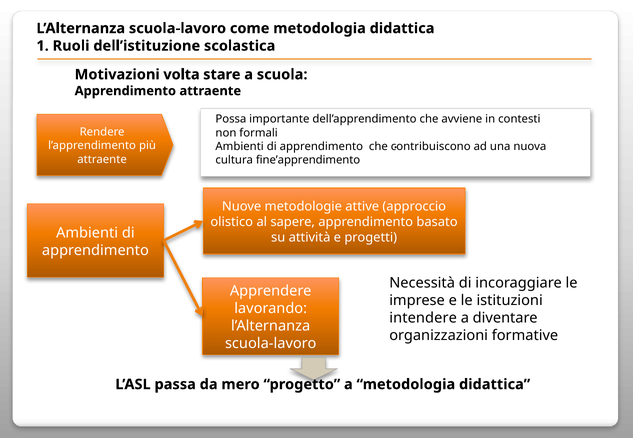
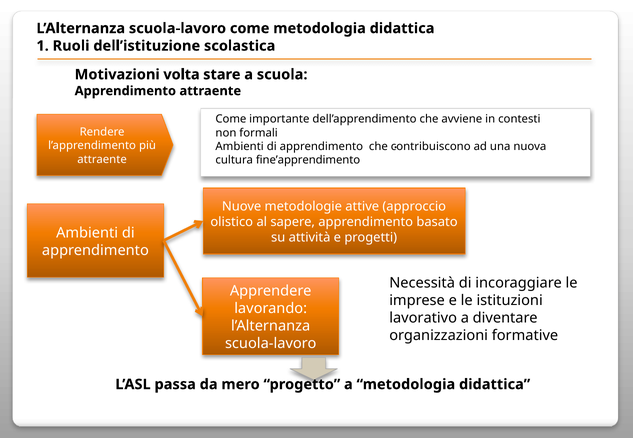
Possa at (231, 119): Possa -> Come
intendere: intendere -> lavorativo
